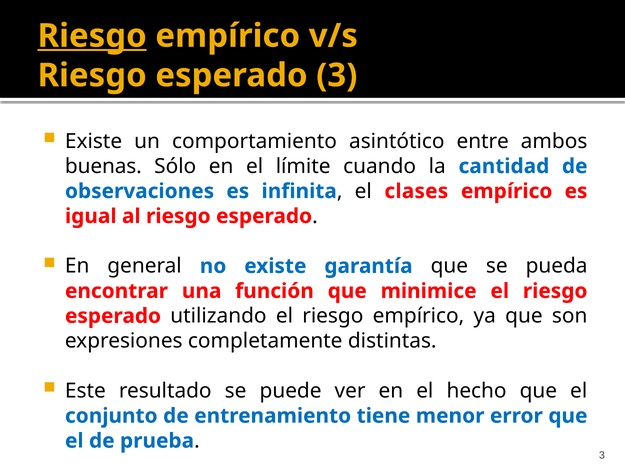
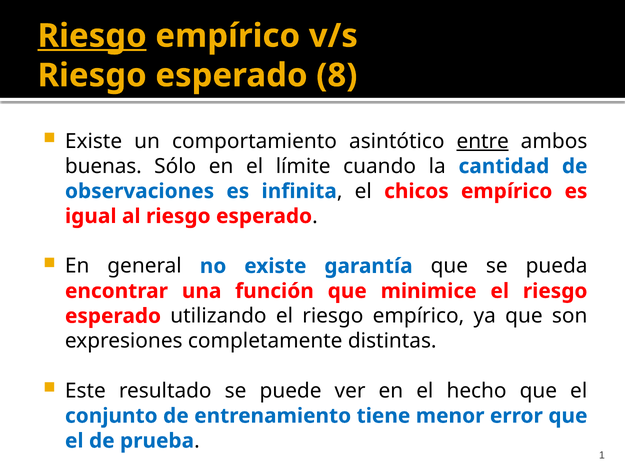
esperado 3: 3 -> 8
entre underline: none -> present
clases: clases -> chicos
3 at (602, 456): 3 -> 1
